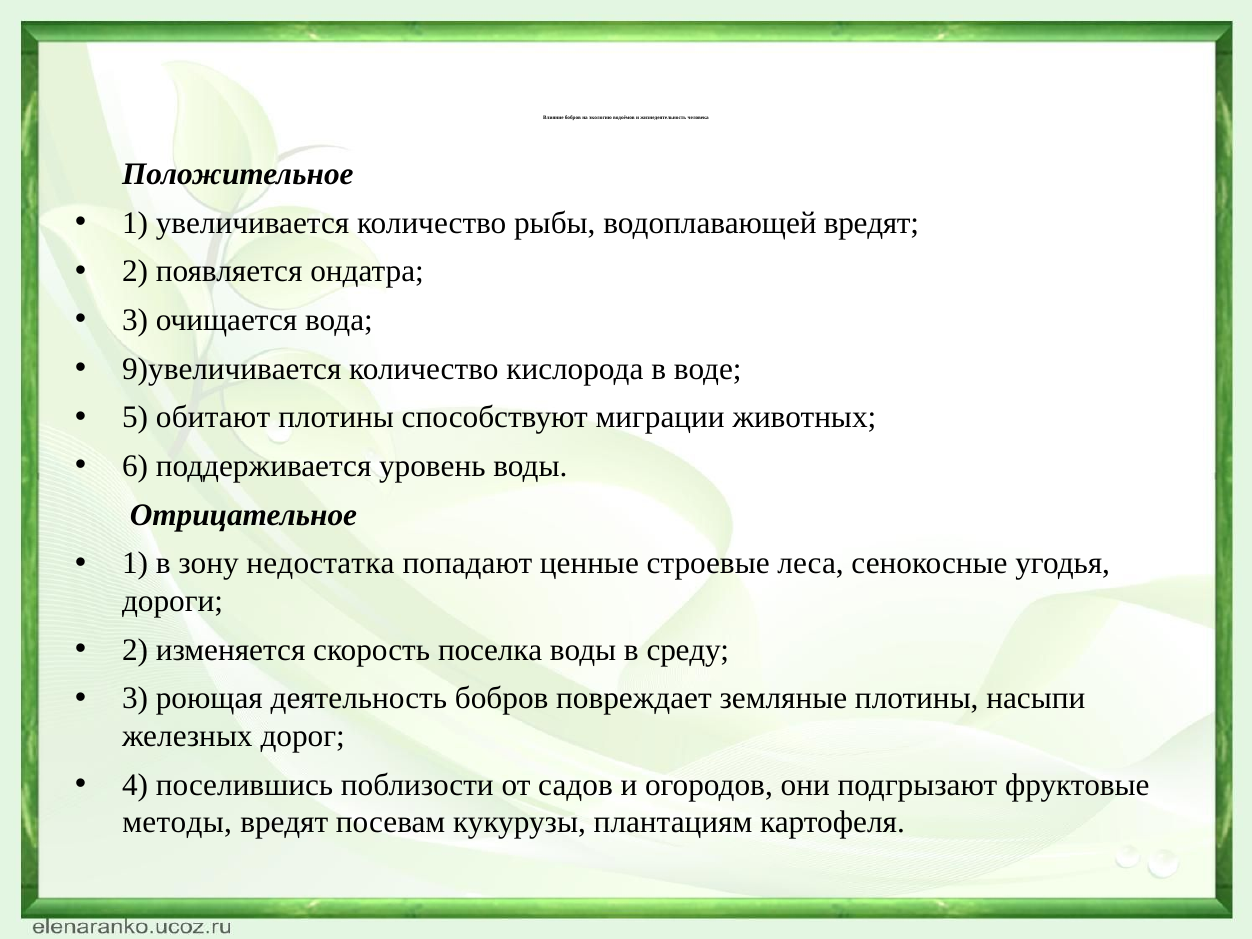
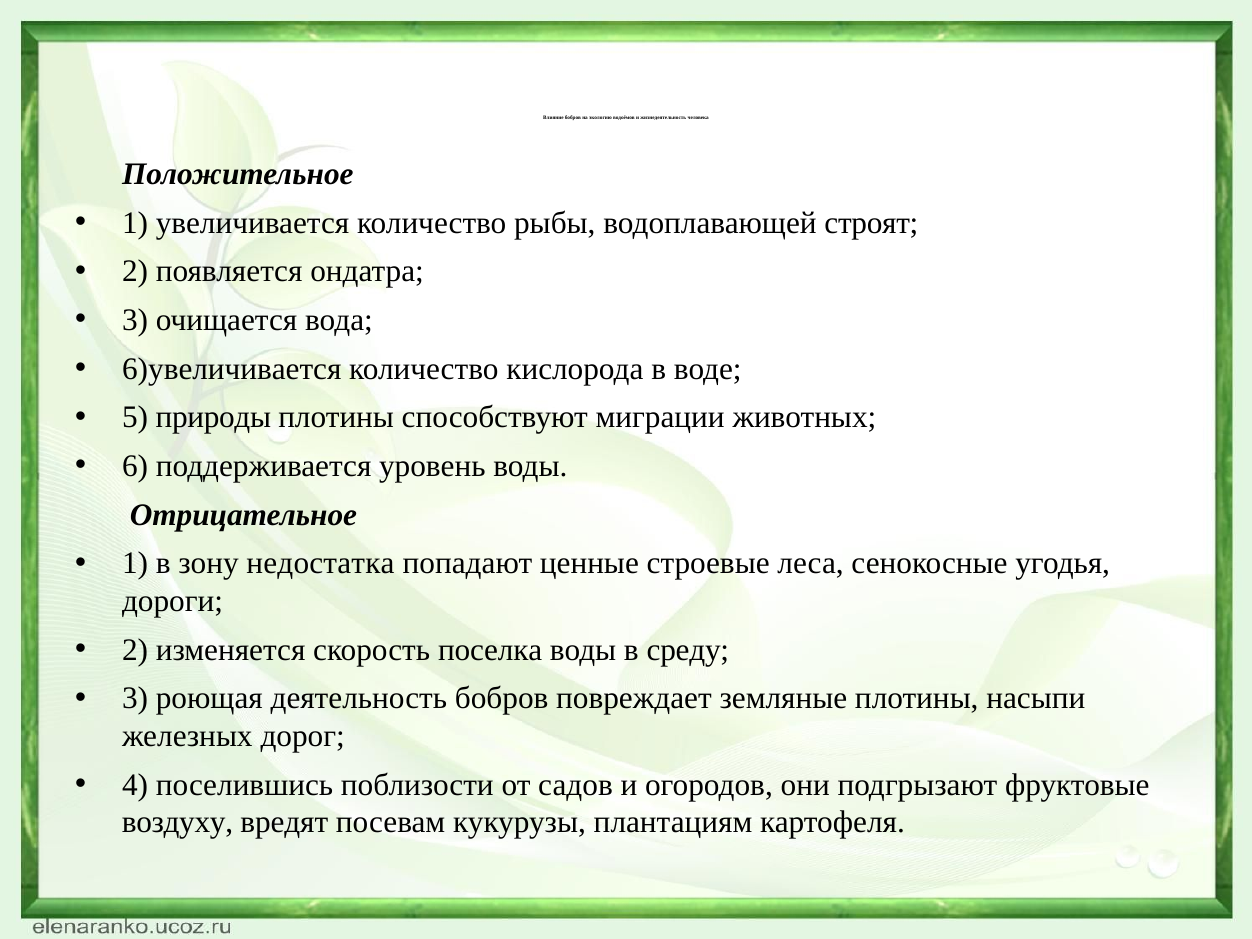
водоплавающей вредят: вредят -> строят
9)увеличивается: 9)увеличивается -> 6)увеличивается
обитают: обитают -> природы
методы: методы -> воздуху
